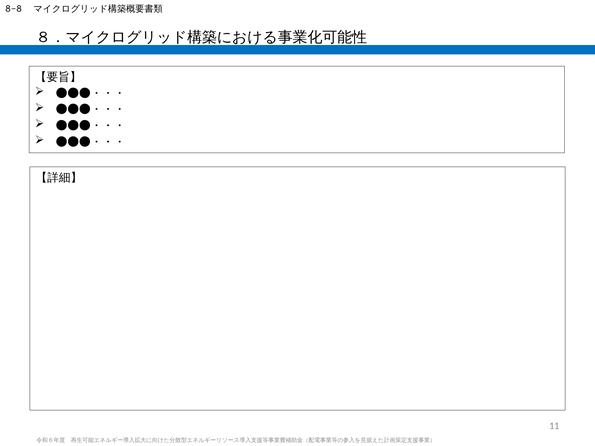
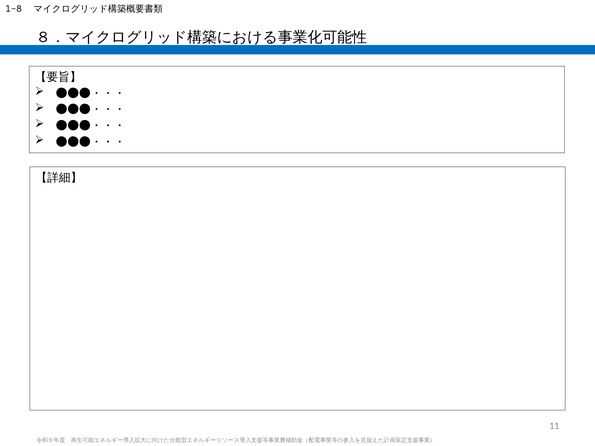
8-8: 8-8 -> 1-8
